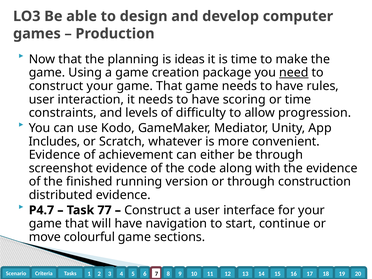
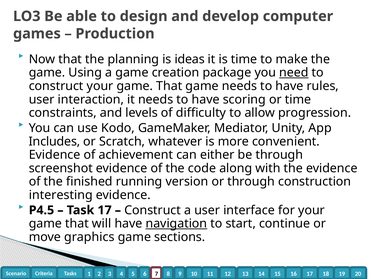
distributed: distributed -> interesting
P4.7: P4.7 -> P4.5
Task 77: 77 -> 17
navigation underline: none -> present
colourful: colourful -> graphics
